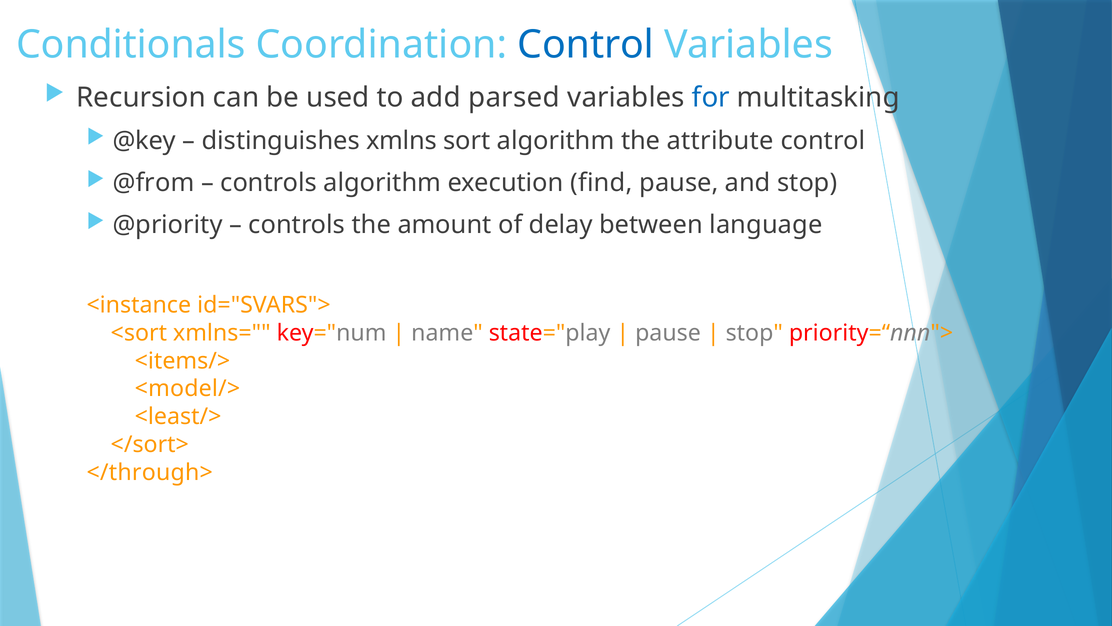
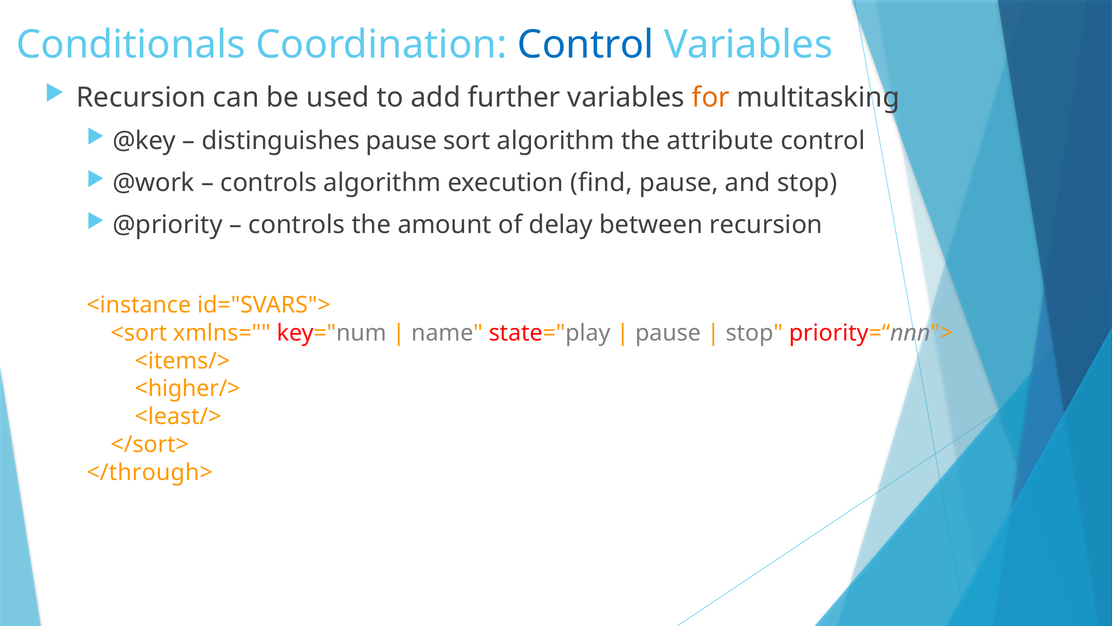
parsed: parsed -> further
for colour: blue -> orange
distinguishes xmlns: xmlns -> pause
@from: @from -> @work
between language: language -> recursion
<model/>: <model/> -> <higher/>
